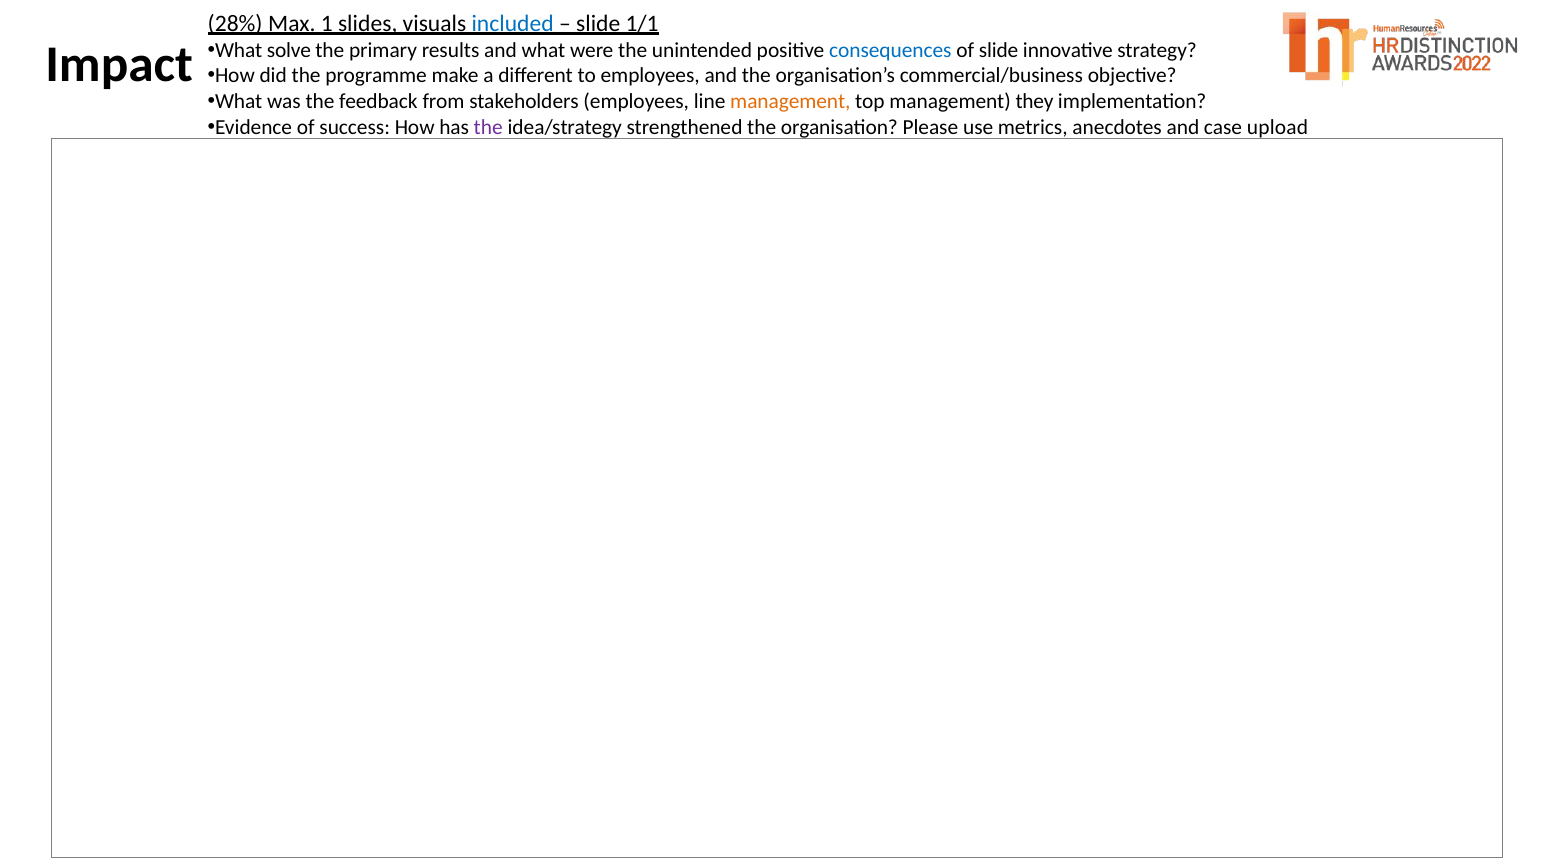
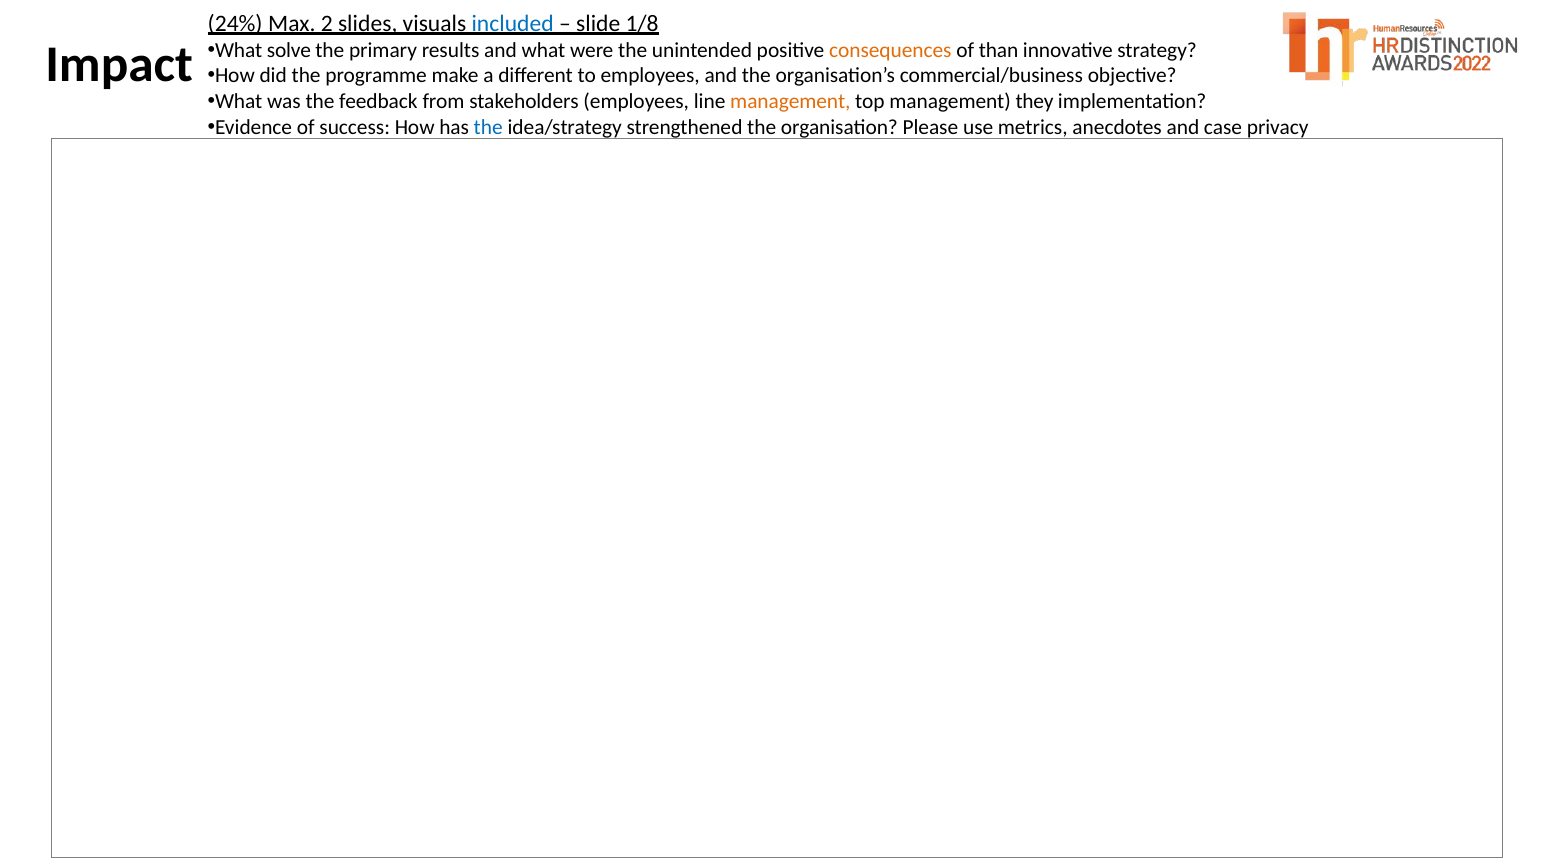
28%: 28% -> 24%
1: 1 -> 2
1/1: 1/1 -> 1/8
consequences colour: blue -> orange
of slide: slide -> than
the at (488, 127) colour: purple -> blue
upload: upload -> privacy
